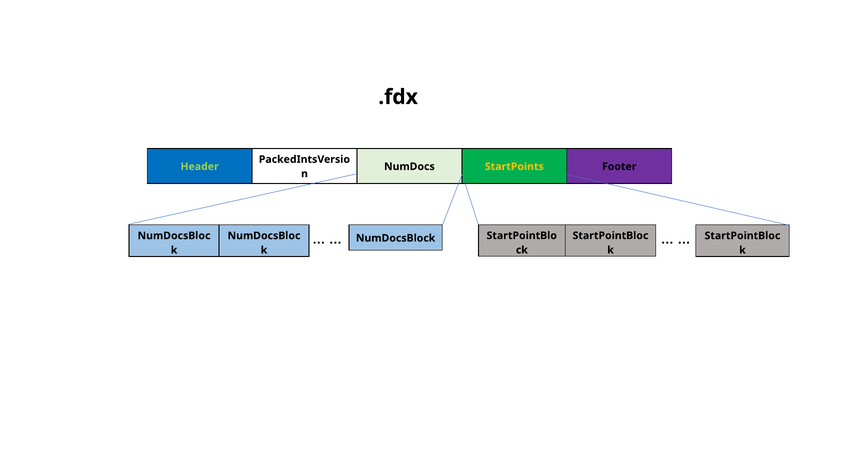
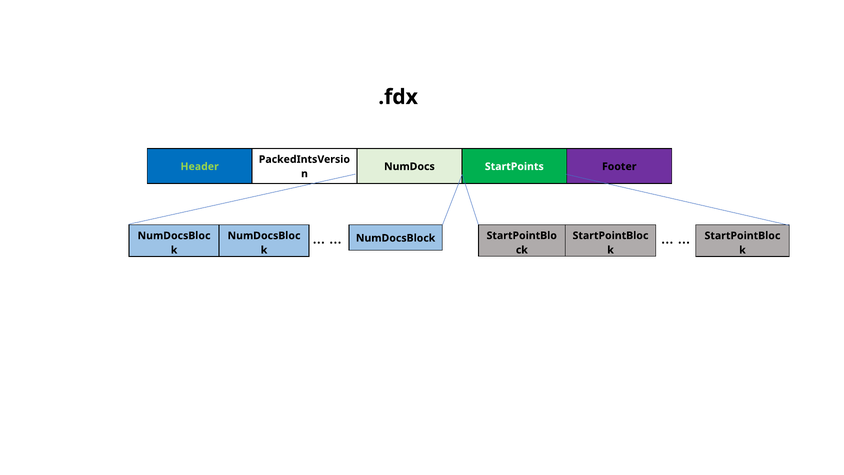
StartPoints colour: yellow -> white
